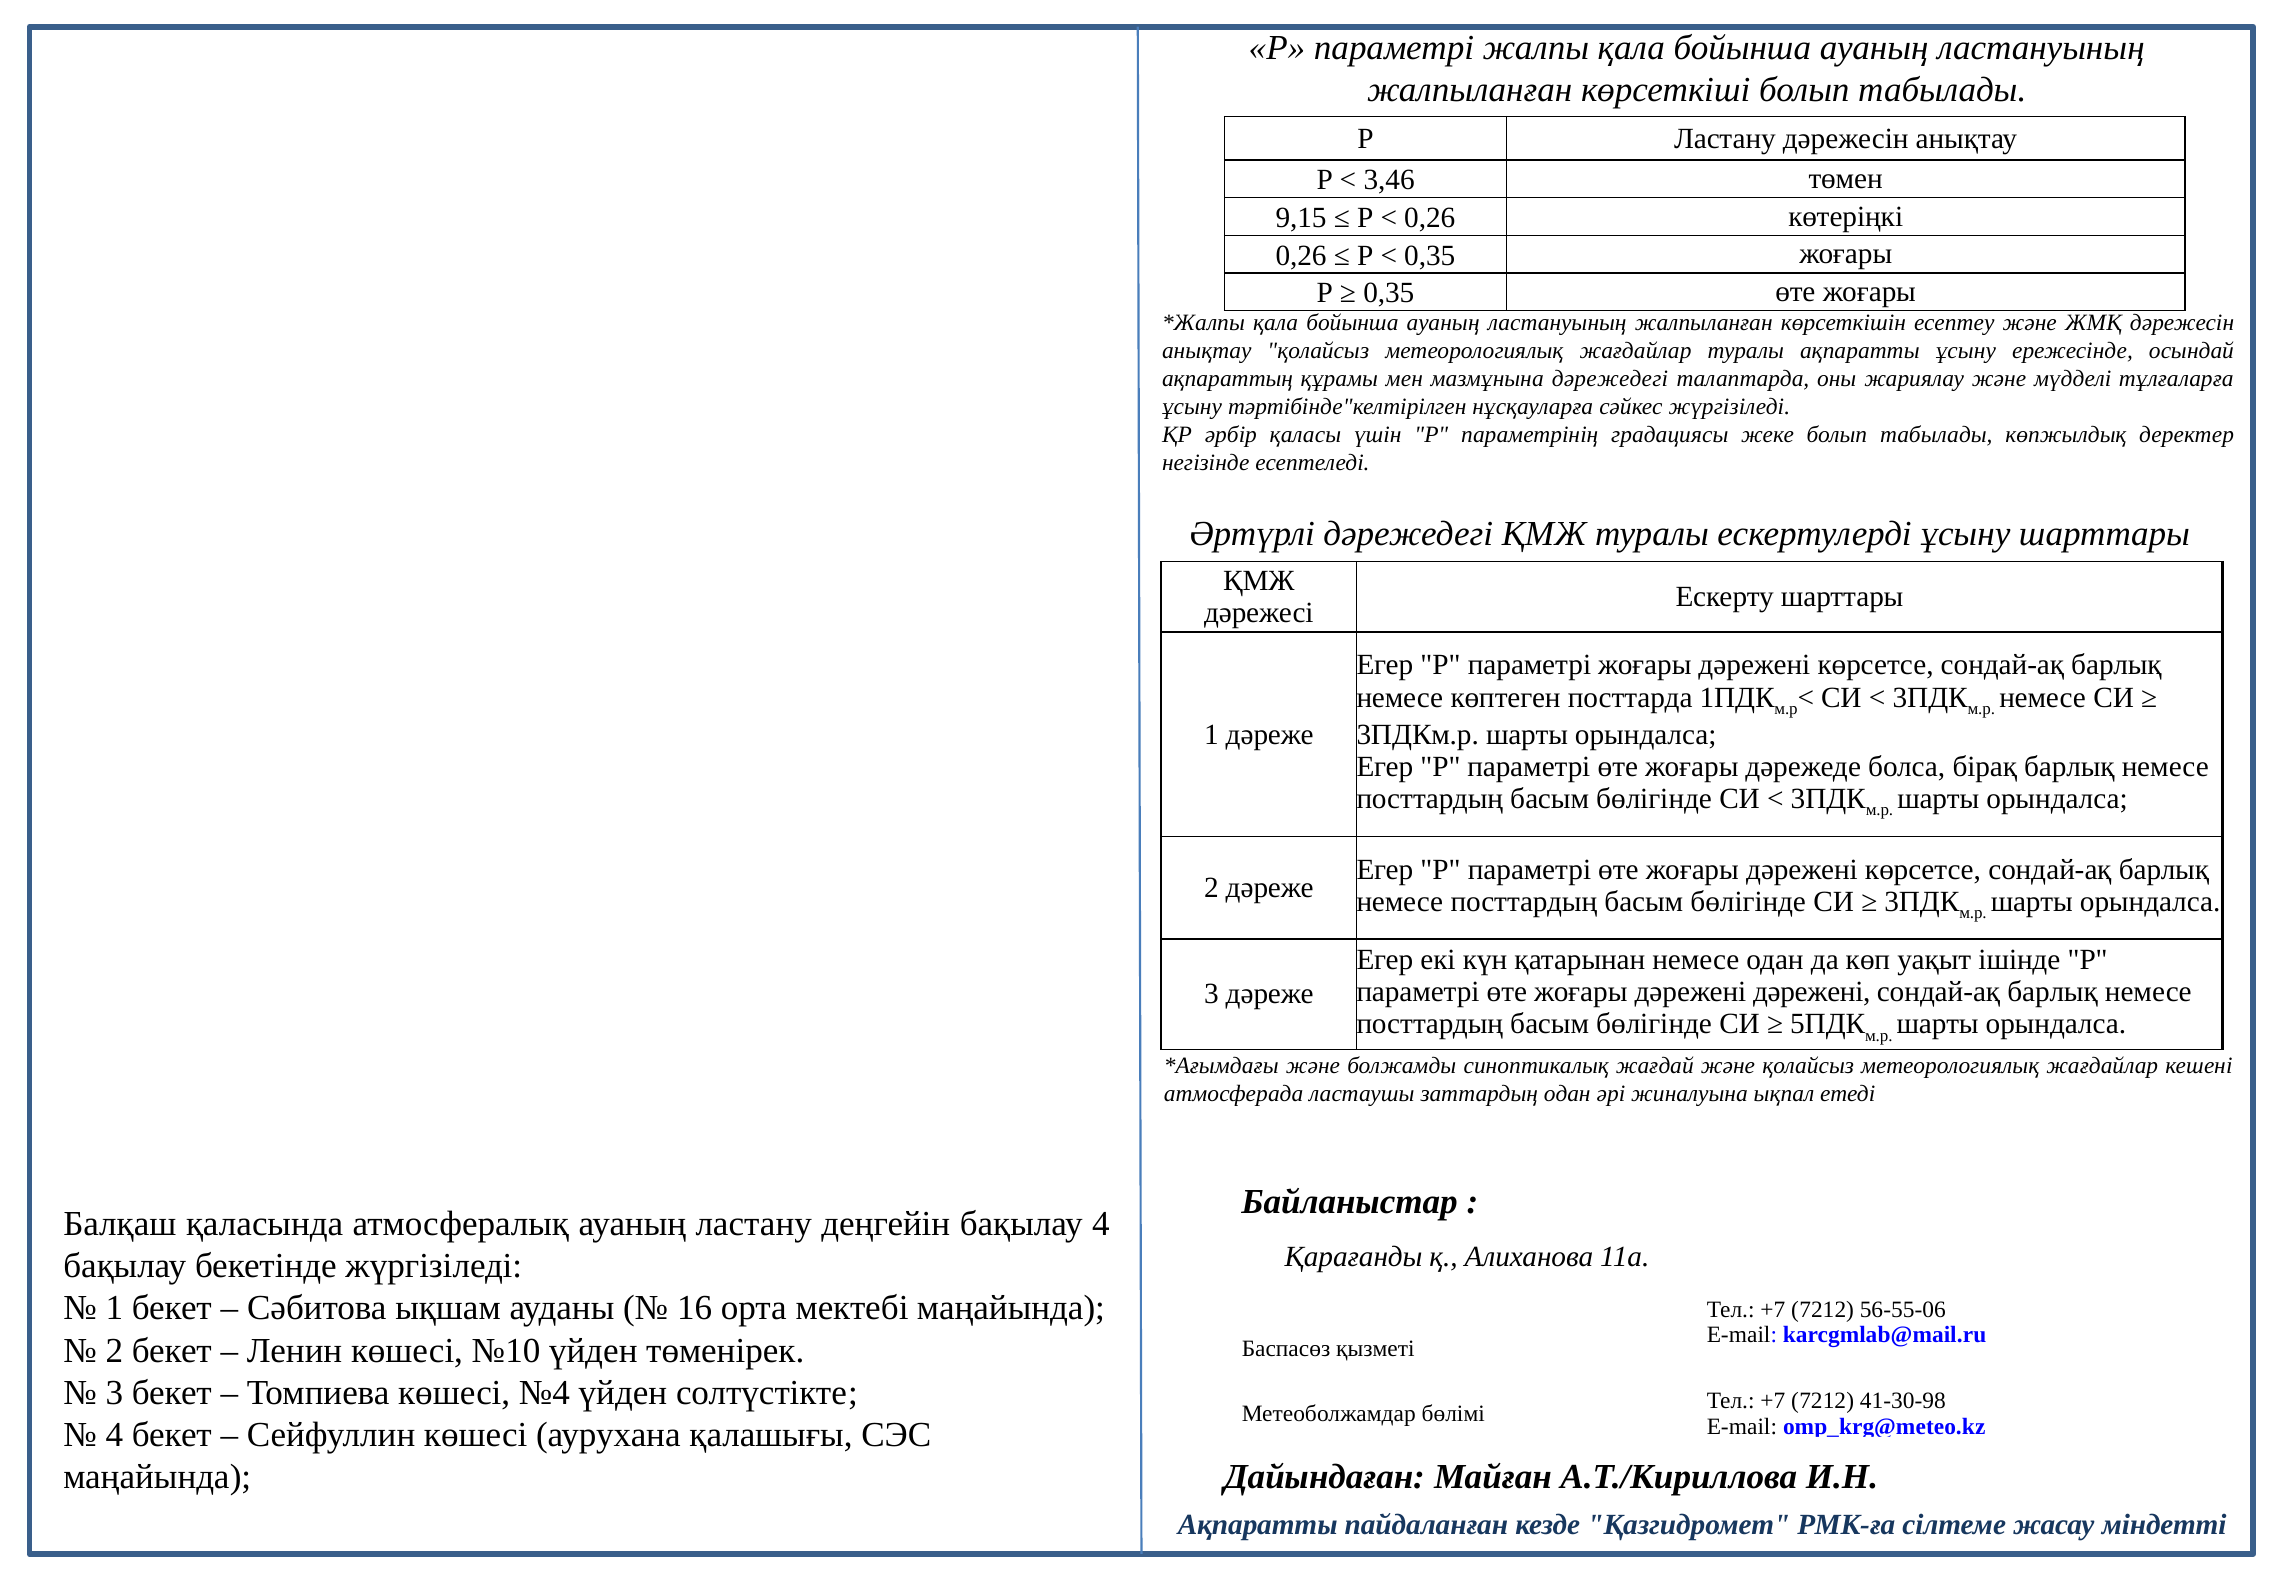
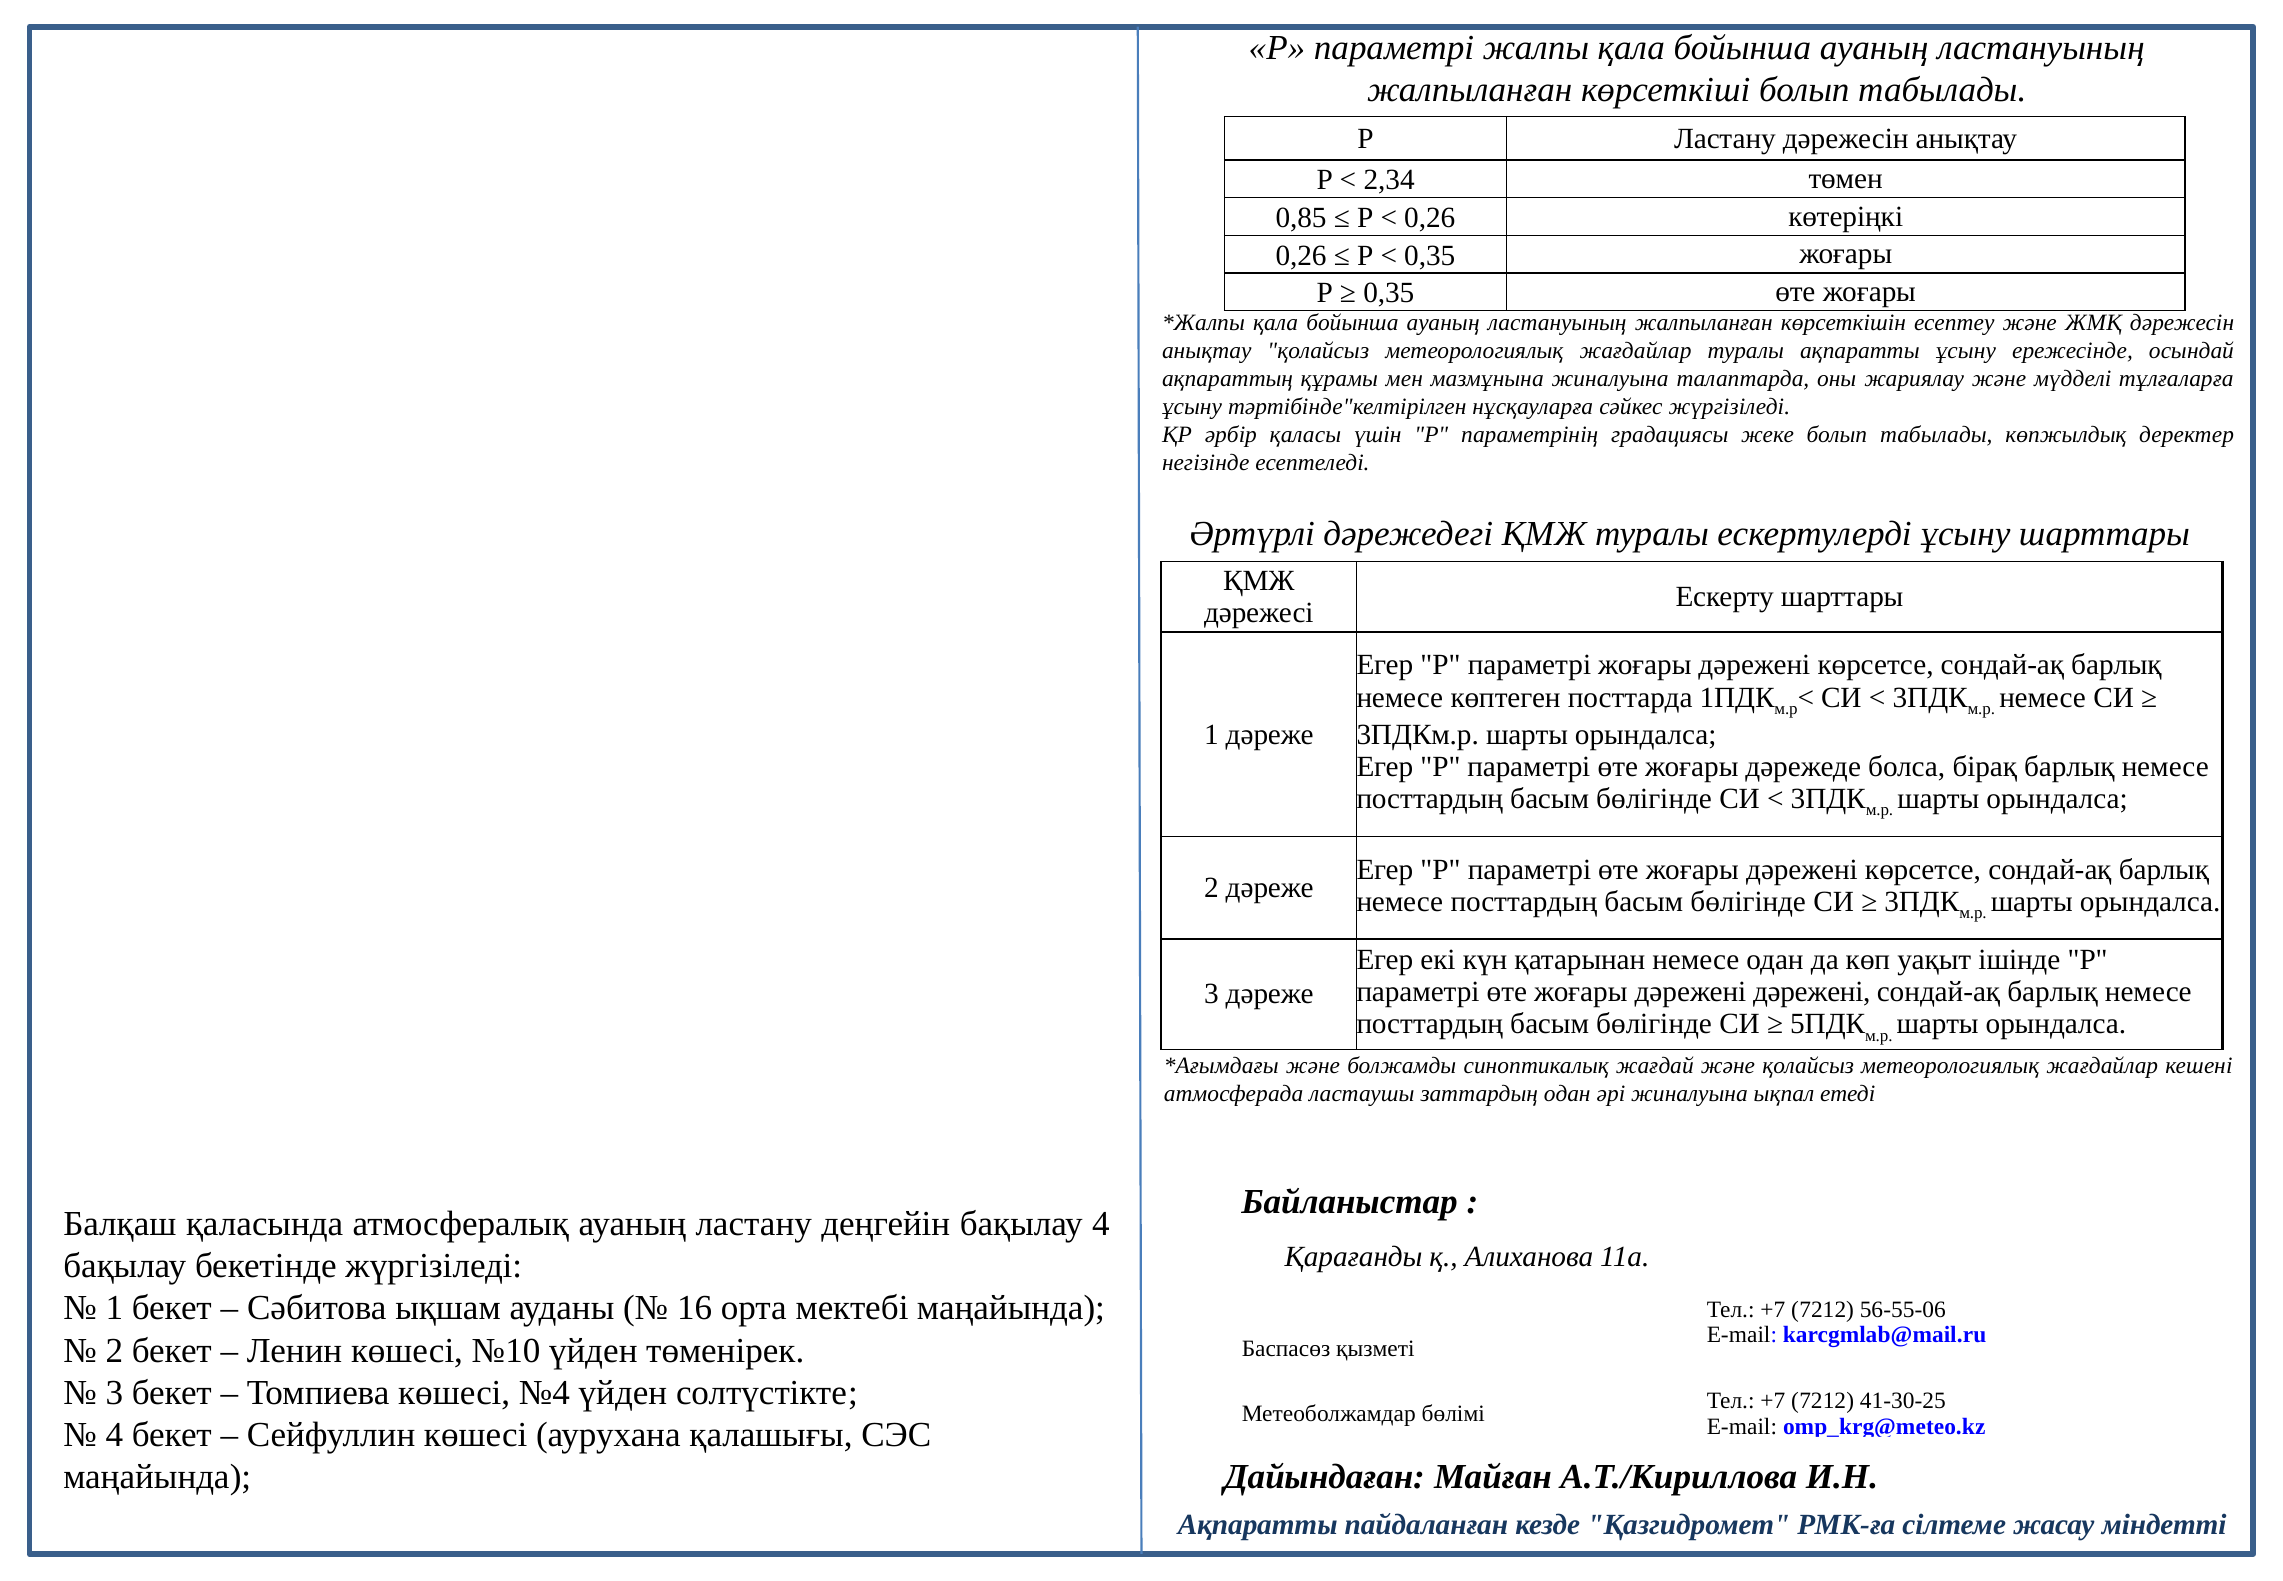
3,46: 3,46 -> 2,34
9,15: 9,15 -> 0,85
мазмұнына дәрежедегі: дәрежедегі -> жиналуына
41-30-98: 41-30-98 -> 41-30-25
